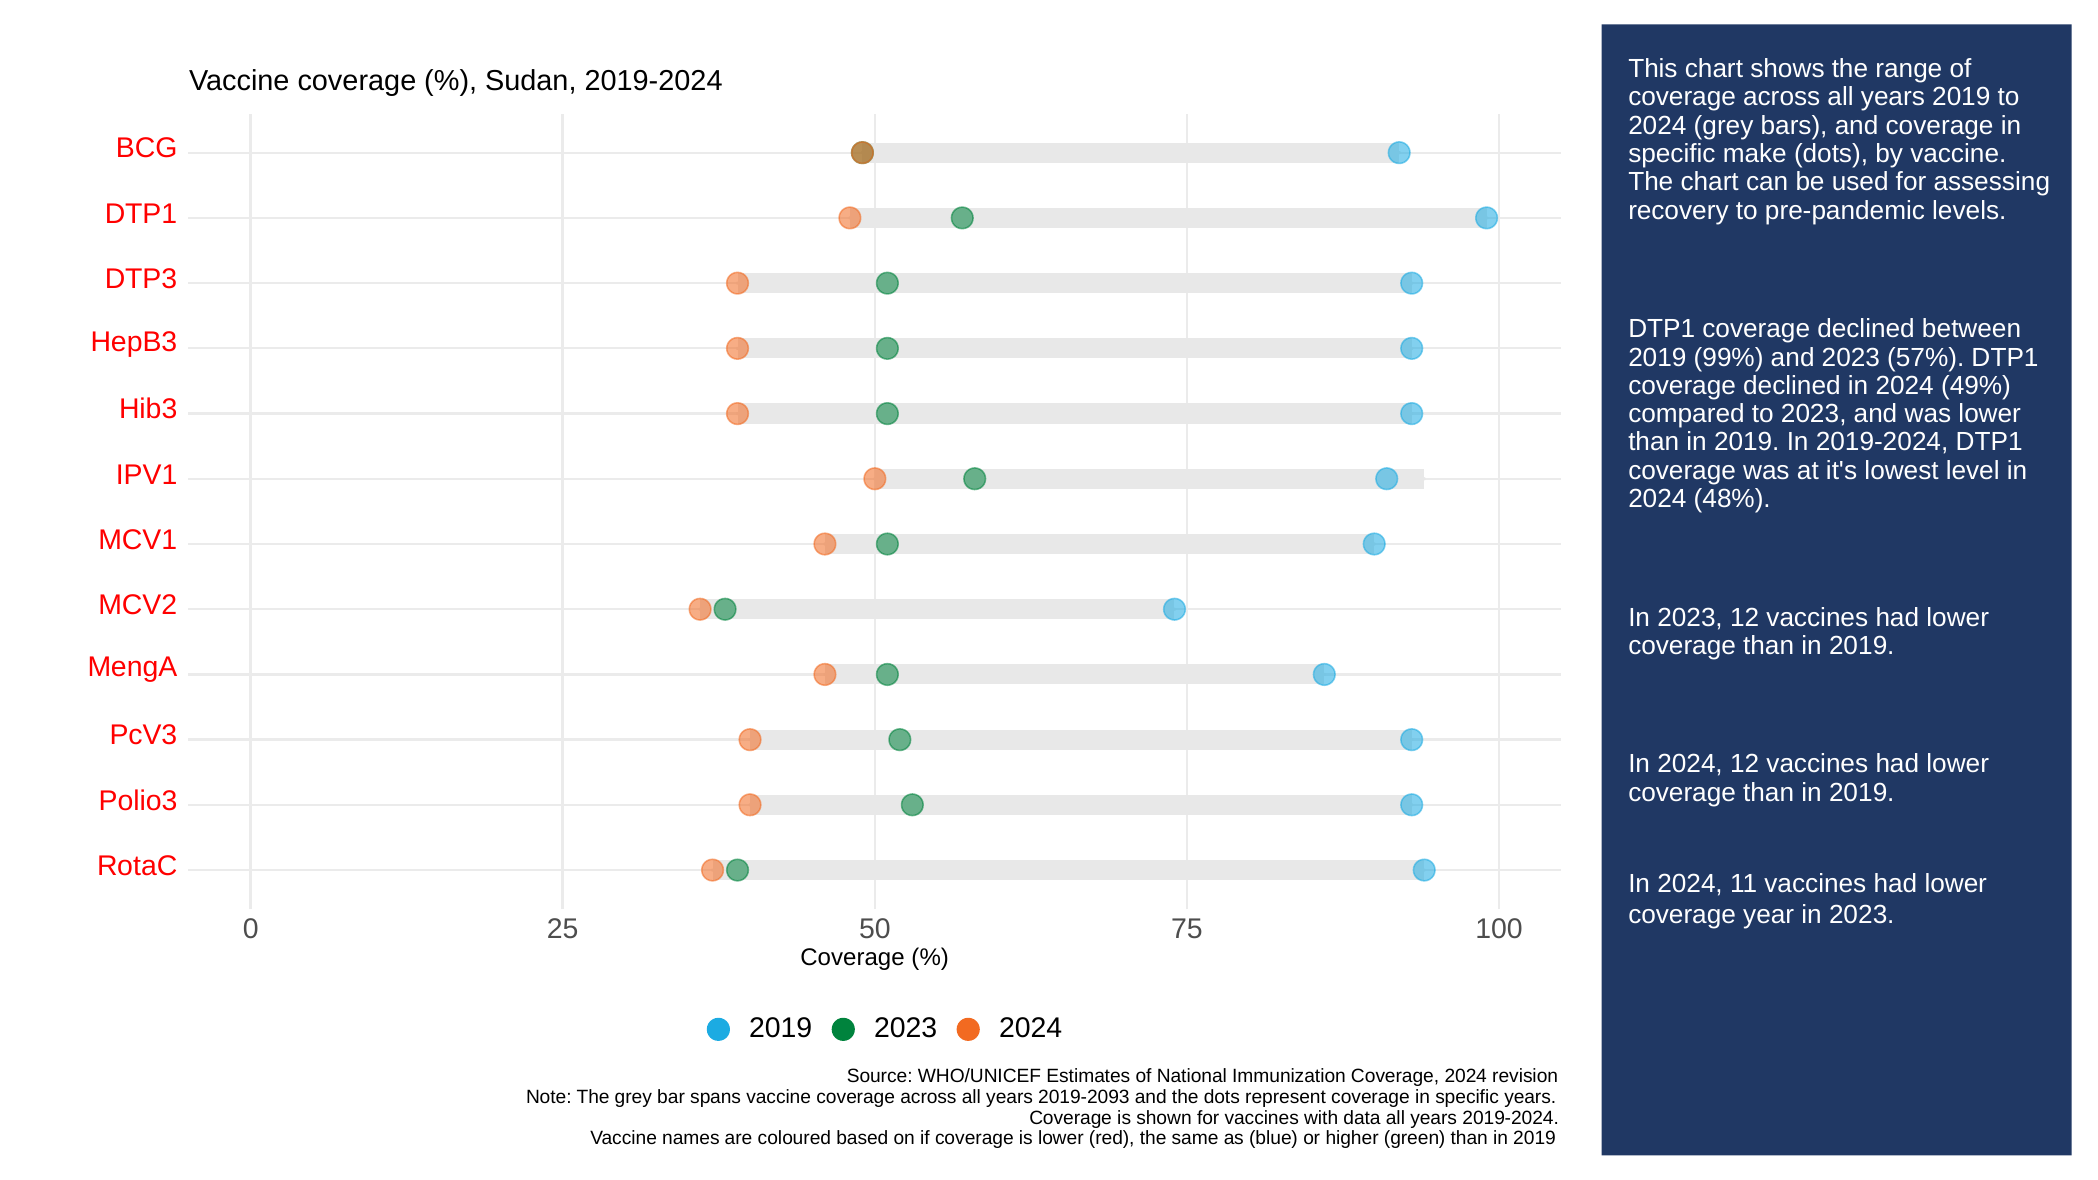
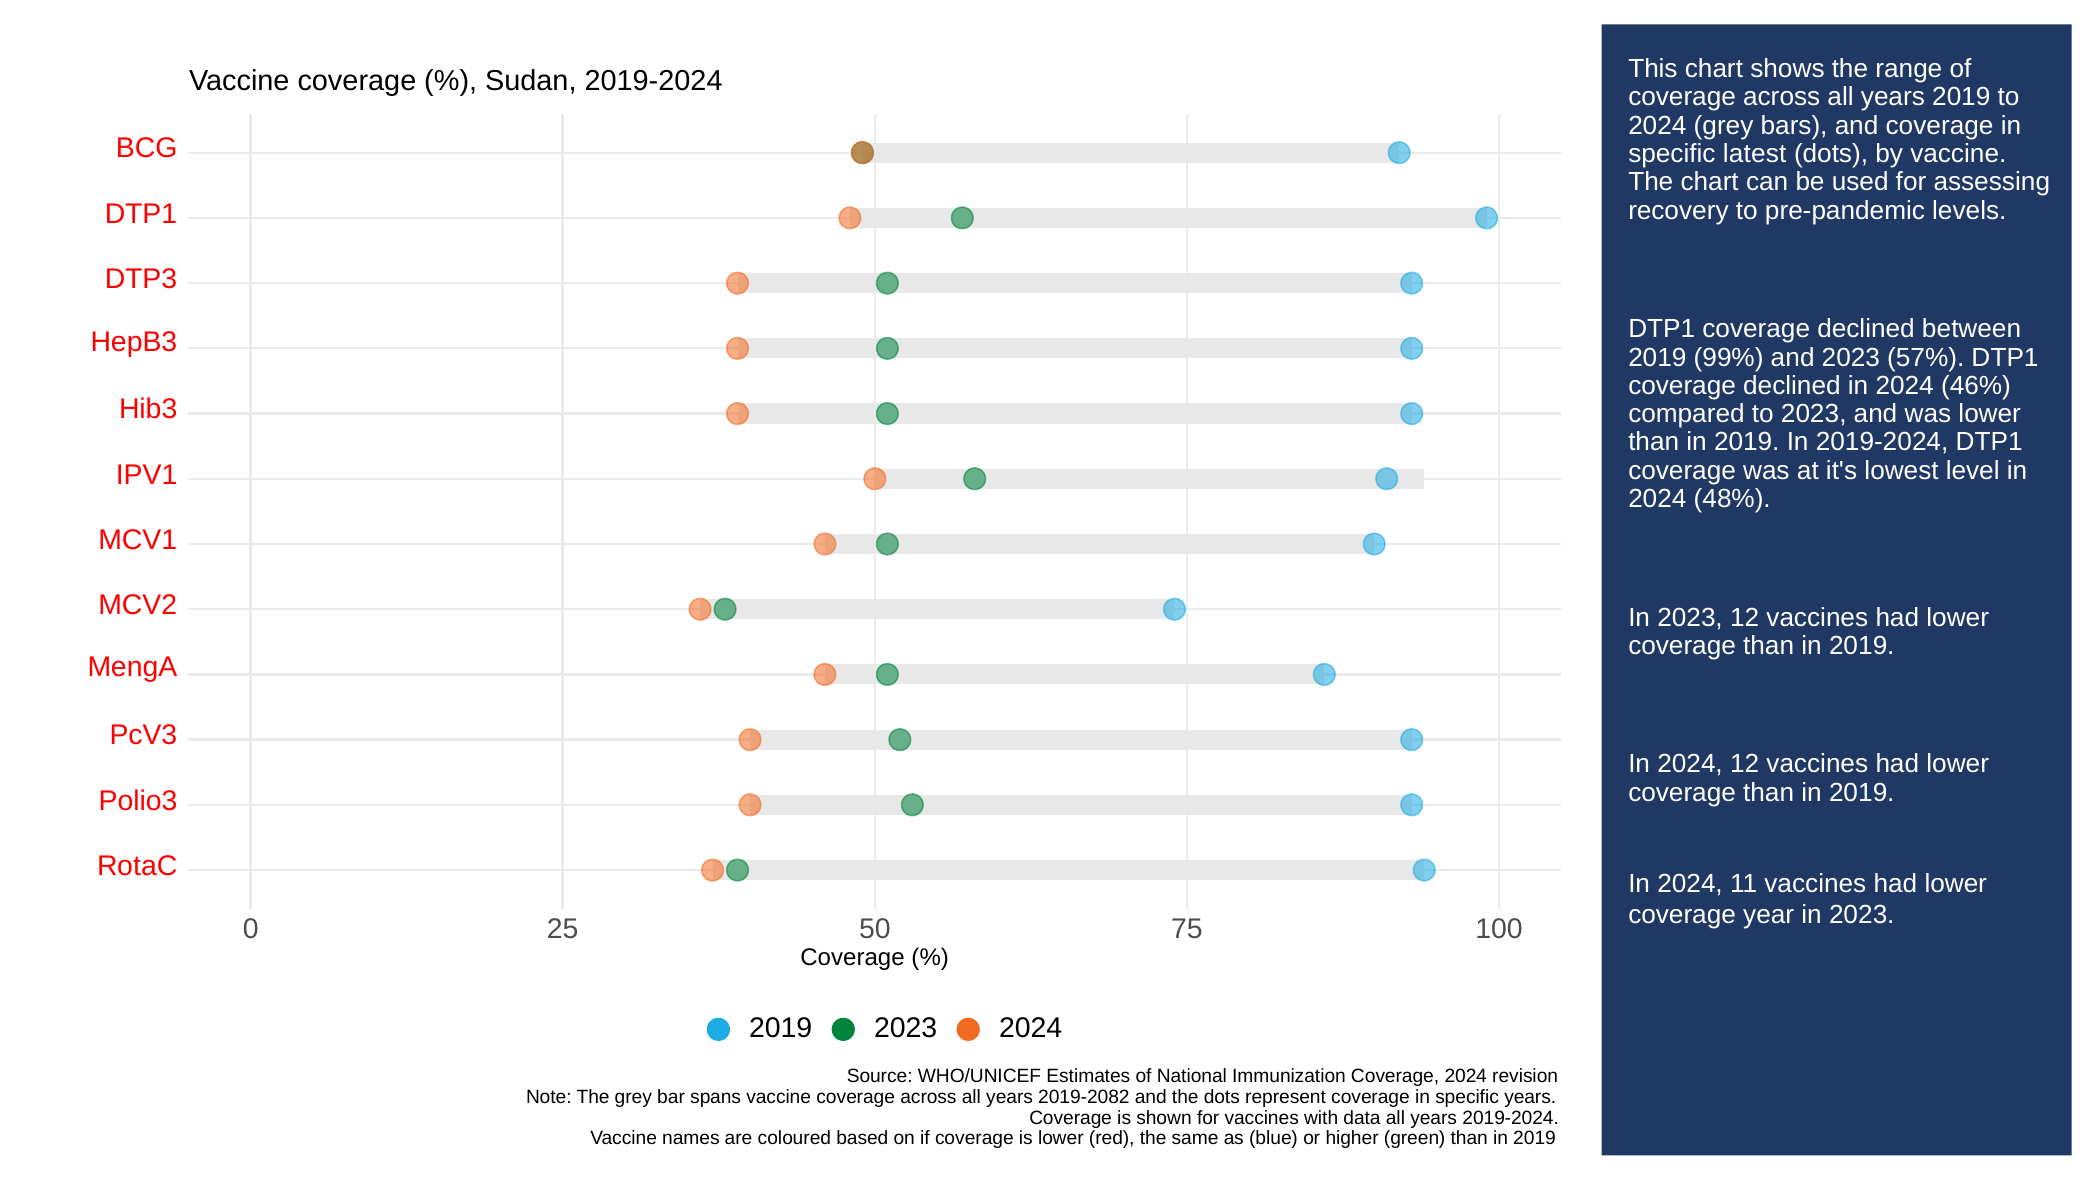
make: make -> latest
49%: 49% -> 46%
2019-2093: 2019-2093 -> 2019-2082
